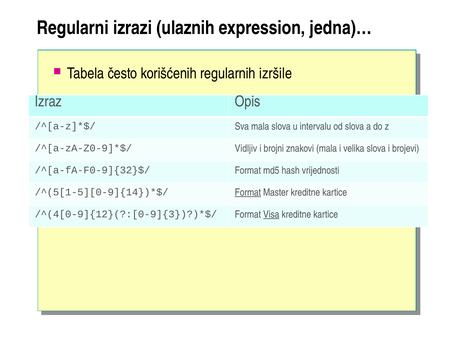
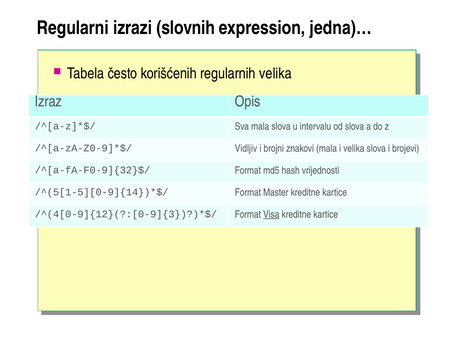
ulaznih: ulaznih -> slovnih
regularnih izršile: izršile -> velika
Format at (248, 193) underline: present -> none
